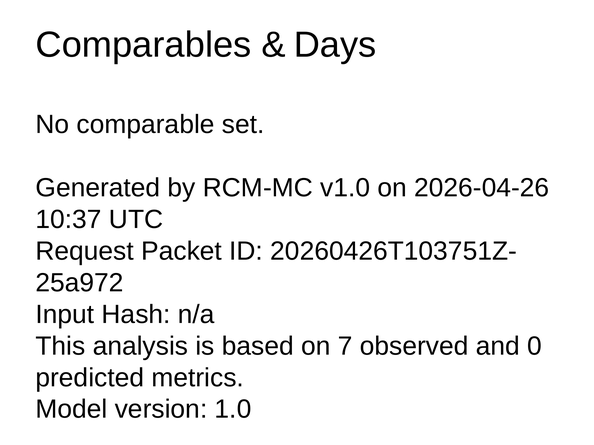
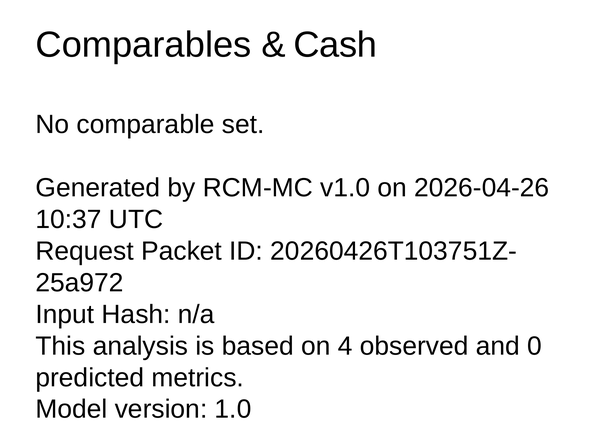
Days: Days -> Cash
7: 7 -> 4
